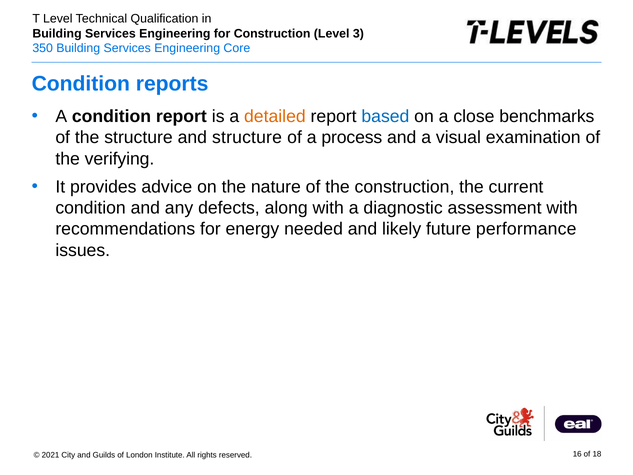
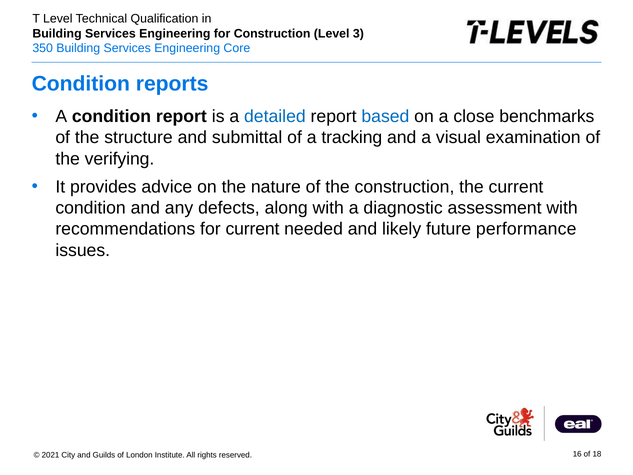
detailed colour: orange -> blue
and structure: structure -> submittal
process: process -> tracking
for energy: energy -> current
